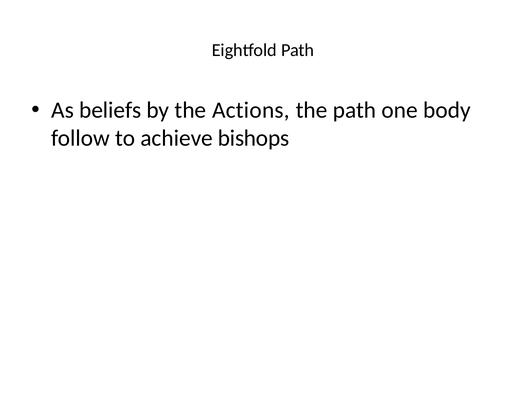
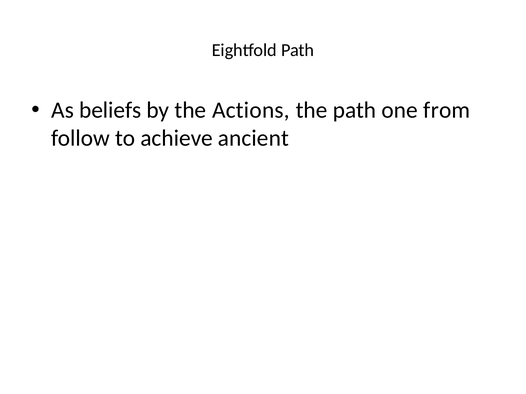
body: body -> from
bishops: bishops -> ancient
